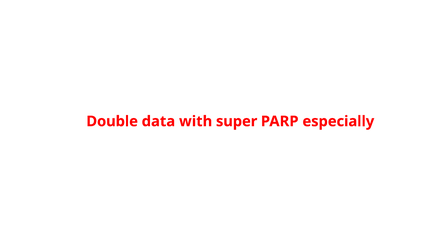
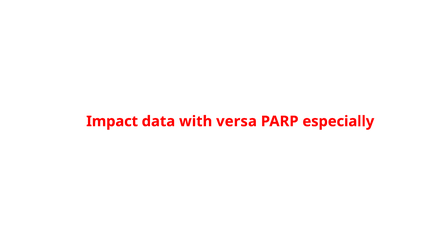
Double: Double -> Impact
super: super -> versa
